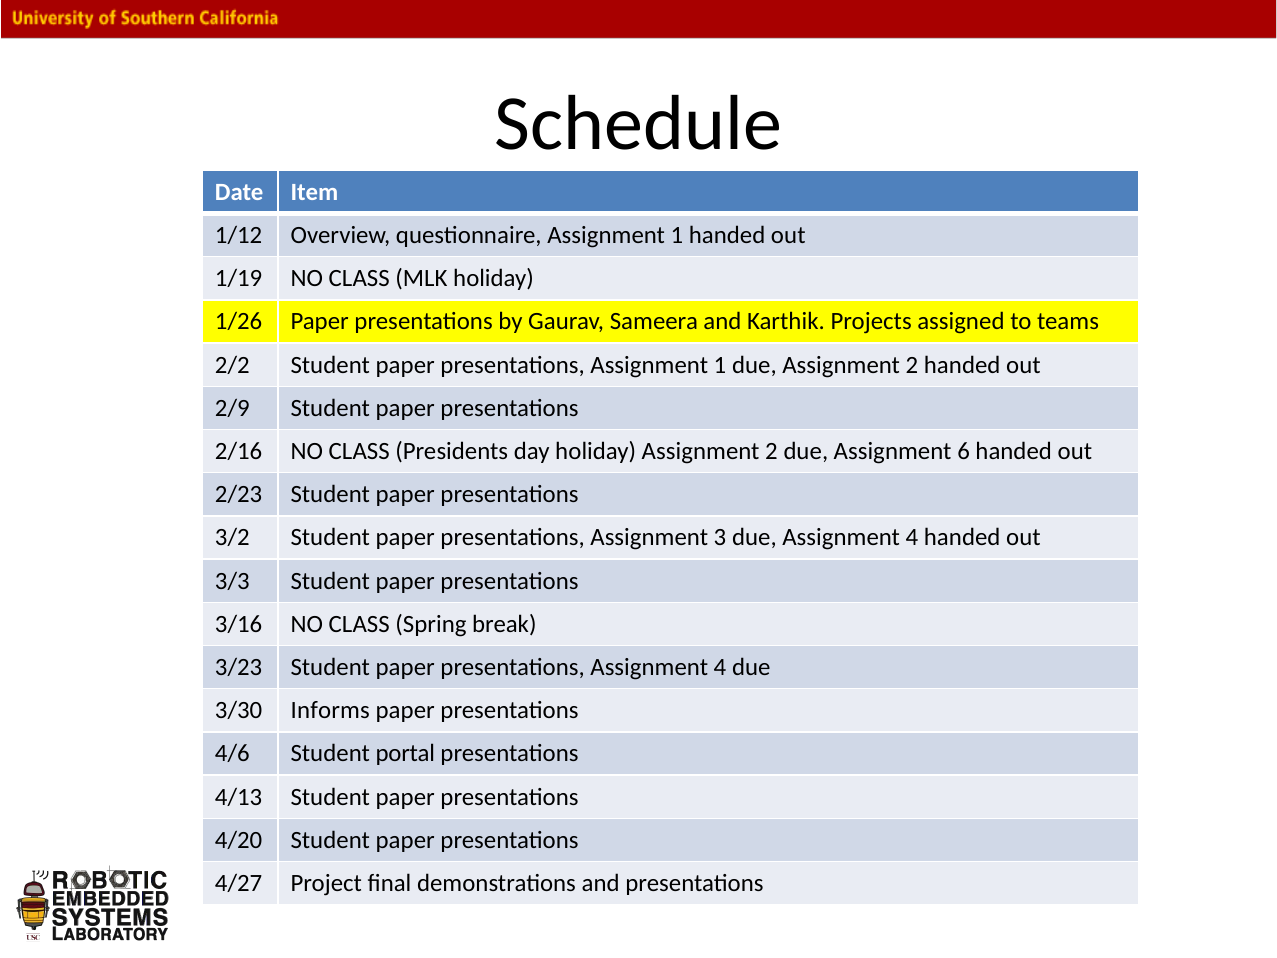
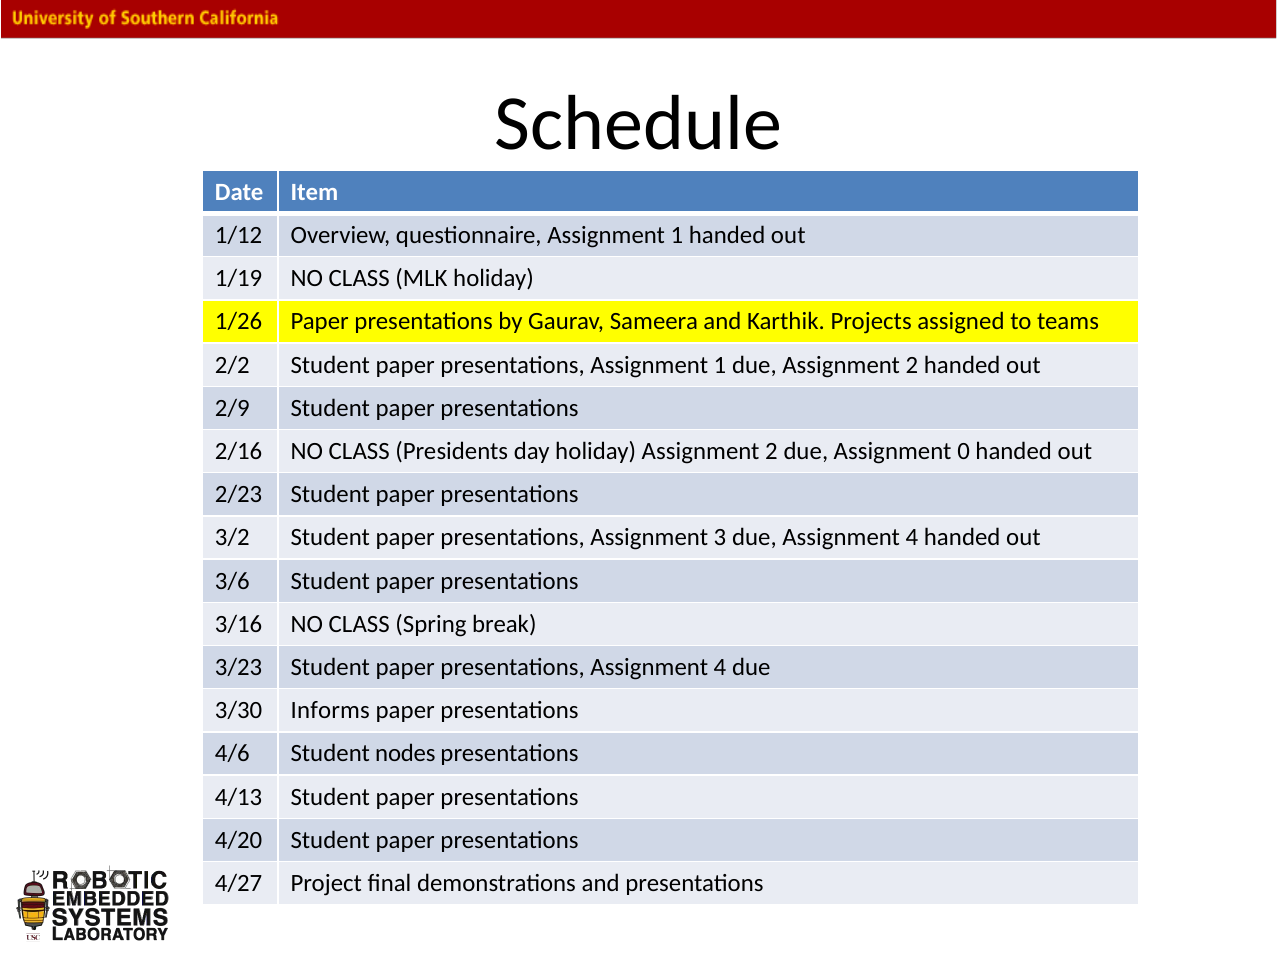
6: 6 -> 0
3/3: 3/3 -> 3/6
portal: portal -> nodes
